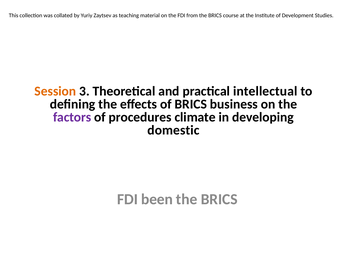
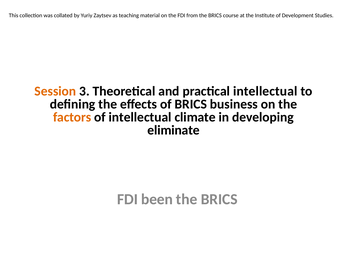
factors colour: purple -> orange
of procedures: procedures -> intellectual
domestic: domestic -> eliminate
